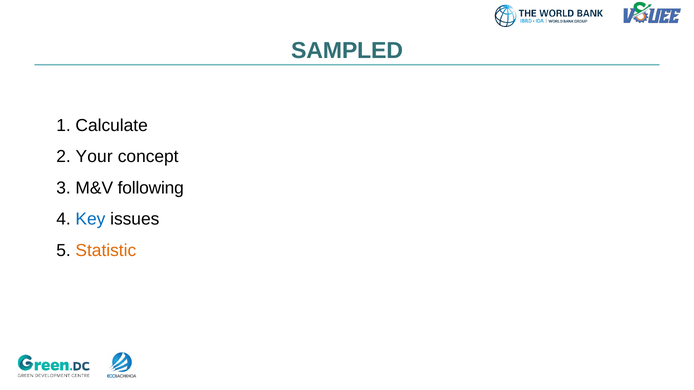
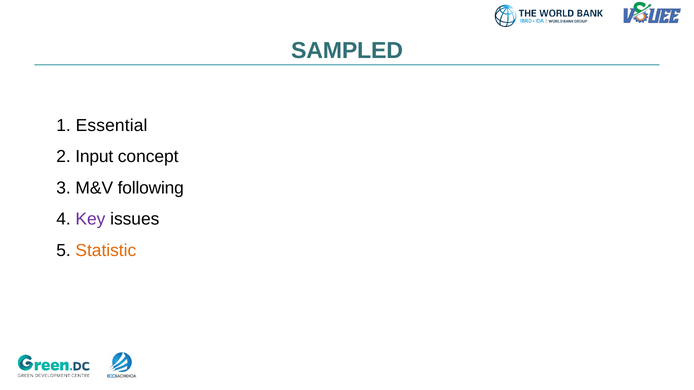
Calculate: Calculate -> Essential
Your: Your -> Input
Key colour: blue -> purple
